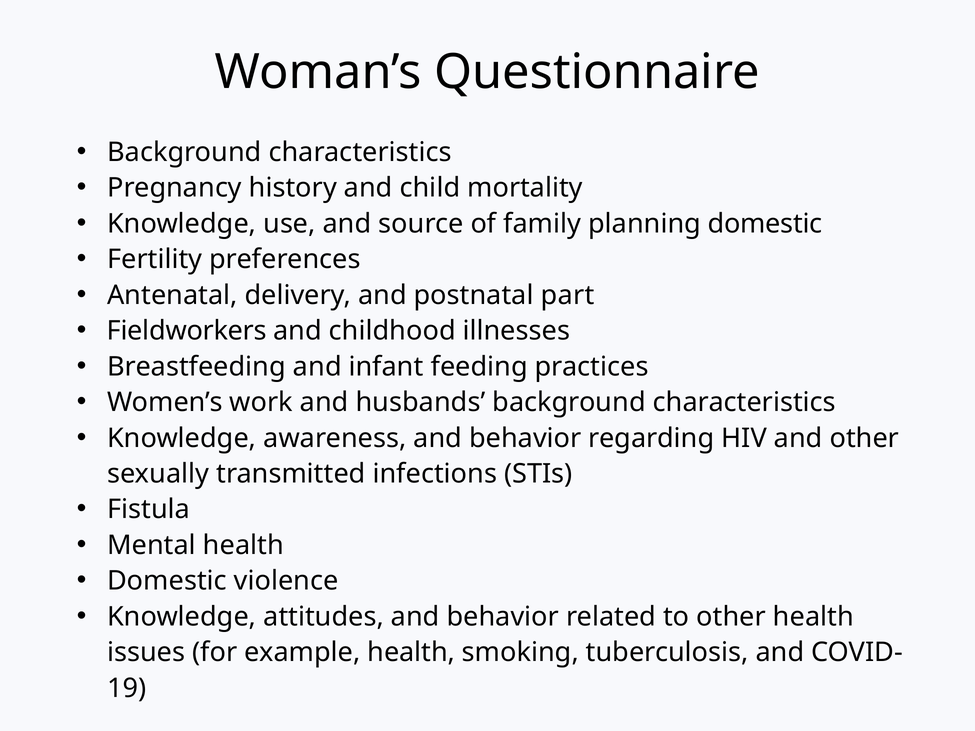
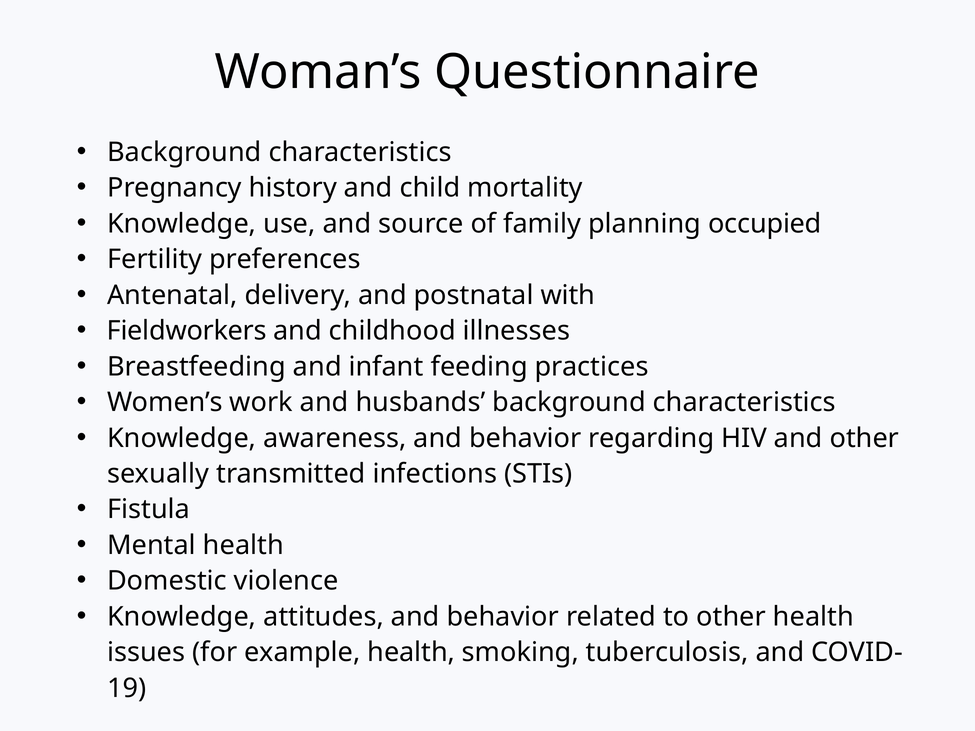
planning domestic: domestic -> occupied
part: part -> with
